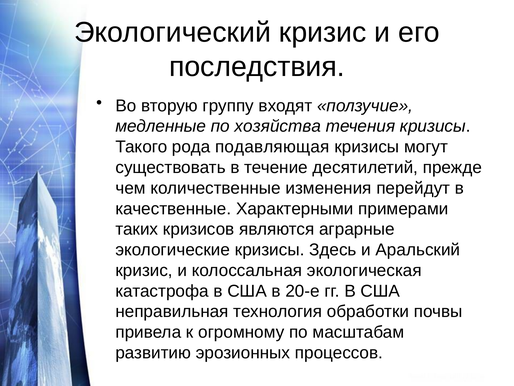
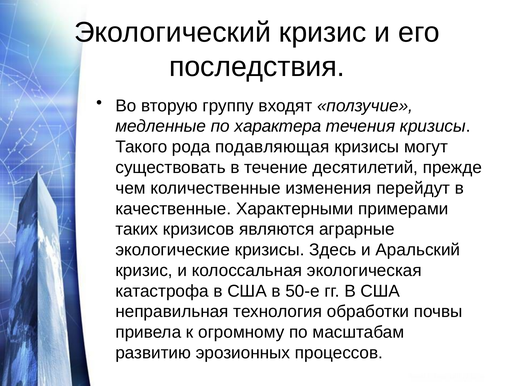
хозяйства: хозяйства -> характера
20-е: 20-е -> 50-е
